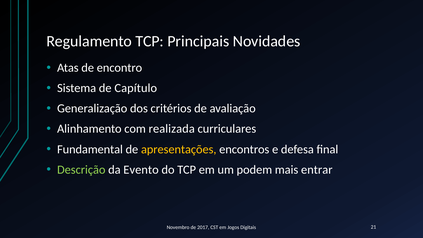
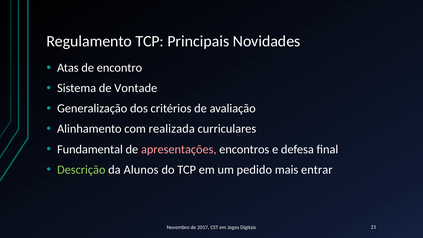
Capítulo: Capítulo -> Vontade
apresentações colour: yellow -> pink
Evento: Evento -> Alunos
podem: podem -> pedido
